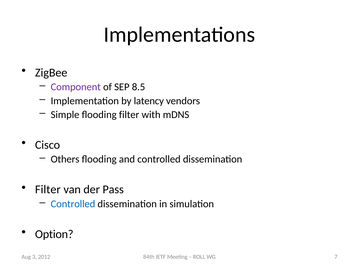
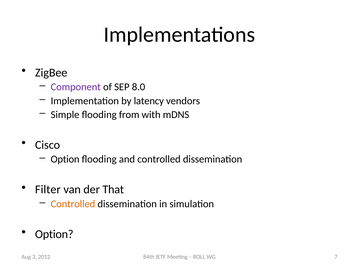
8.5: 8.5 -> 8.0
flooding filter: filter -> from
Others at (65, 159): Others -> Option
Pass: Pass -> That
Controlled at (73, 204) colour: blue -> orange
